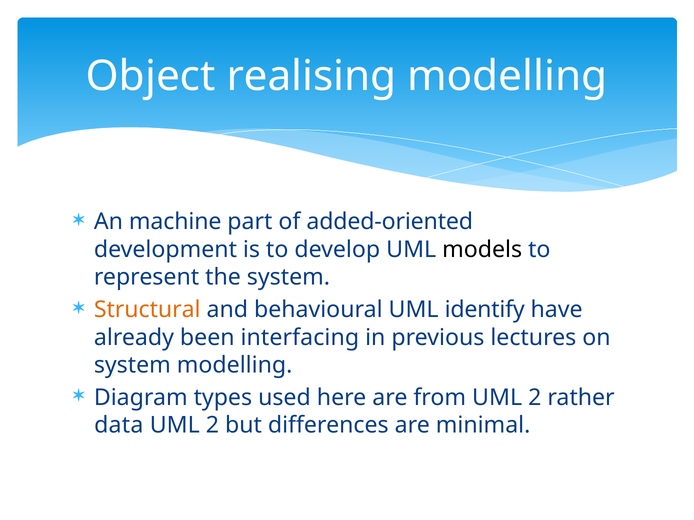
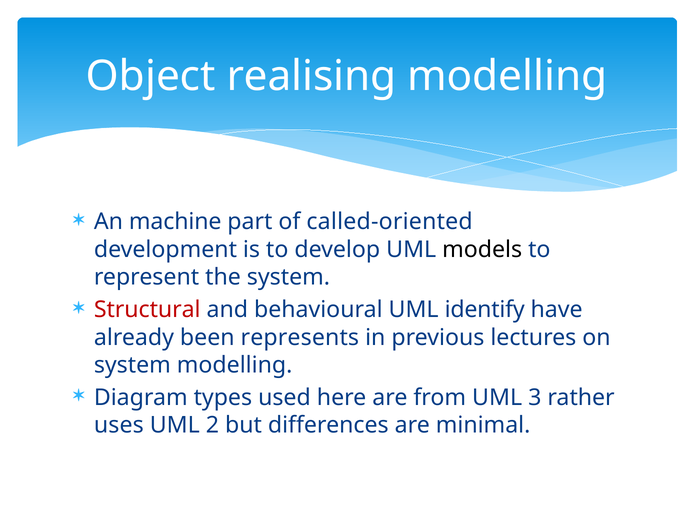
added-oriented: added-oriented -> called-oriented
Structural colour: orange -> red
interfacing: interfacing -> represents
from UML 2: 2 -> 3
data: data -> uses
